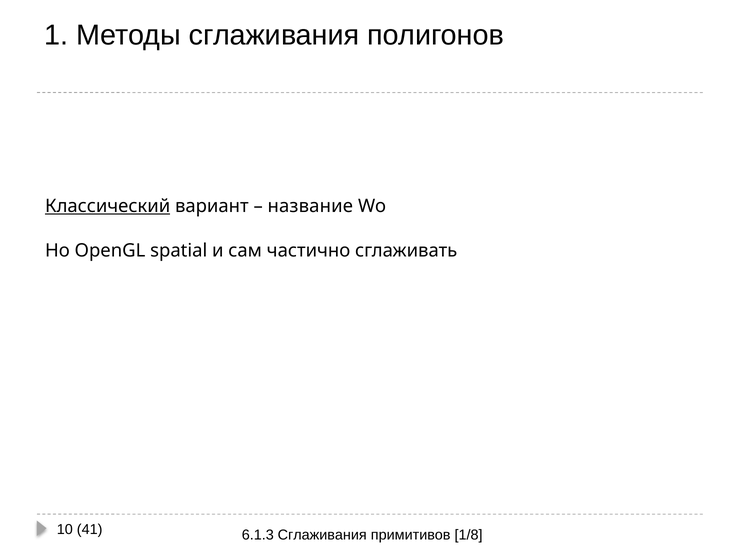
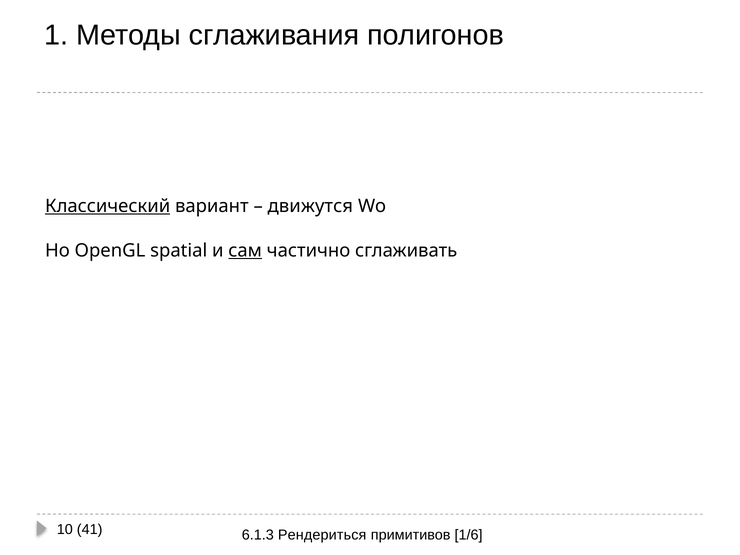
название: название -> движутся
сам underline: none -> present
6.1.3 Сглаживания: Сглаживания -> Рендериться
1/8: 1/8 -> 1/6
